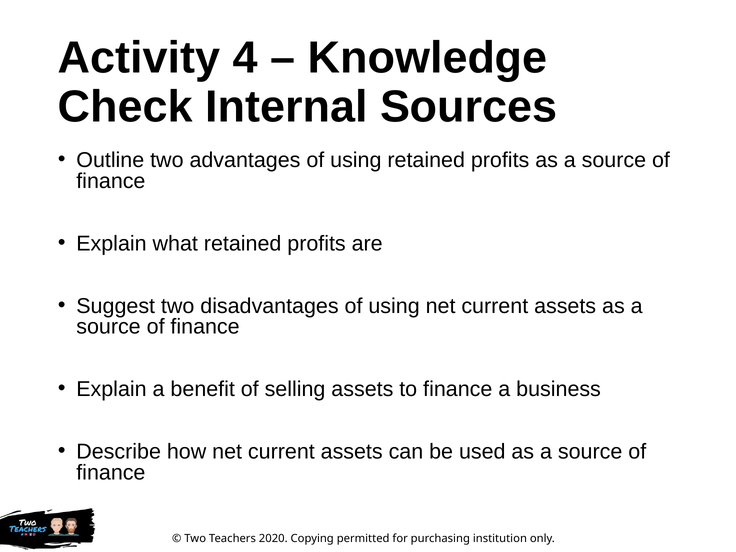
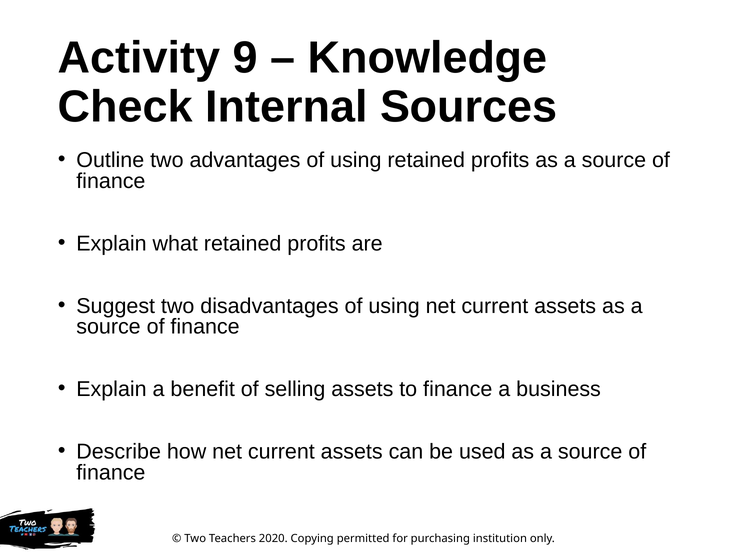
4: 4 -> 9
